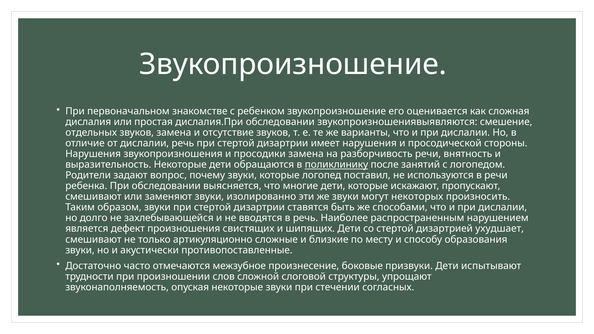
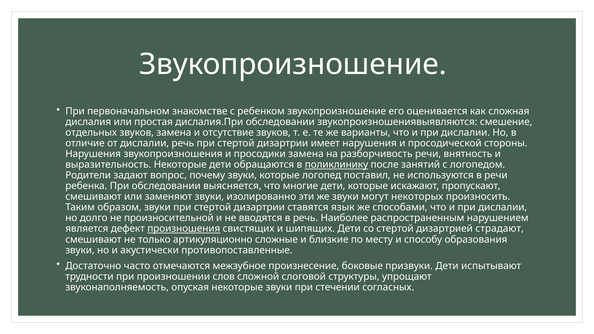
быть: быть -> язык
захлебывающейся: захлебывающейся -> произносительной
произношения underline: none -> present
ухудшает: ухудшает -> страдают
